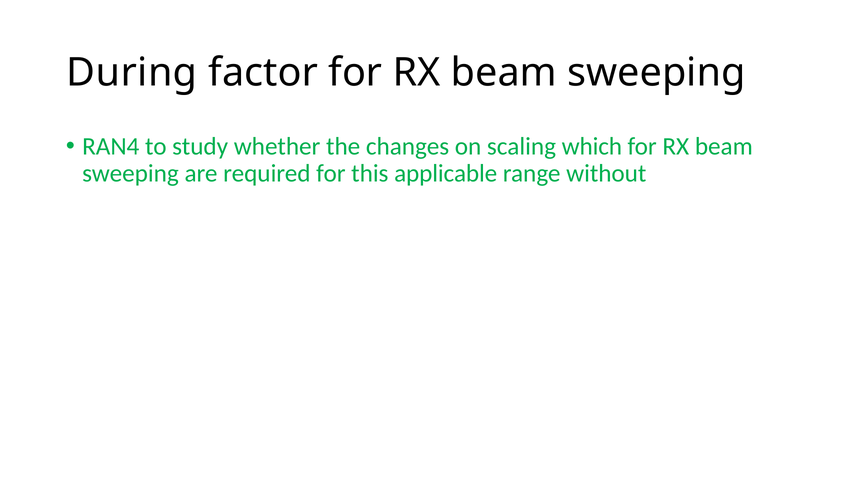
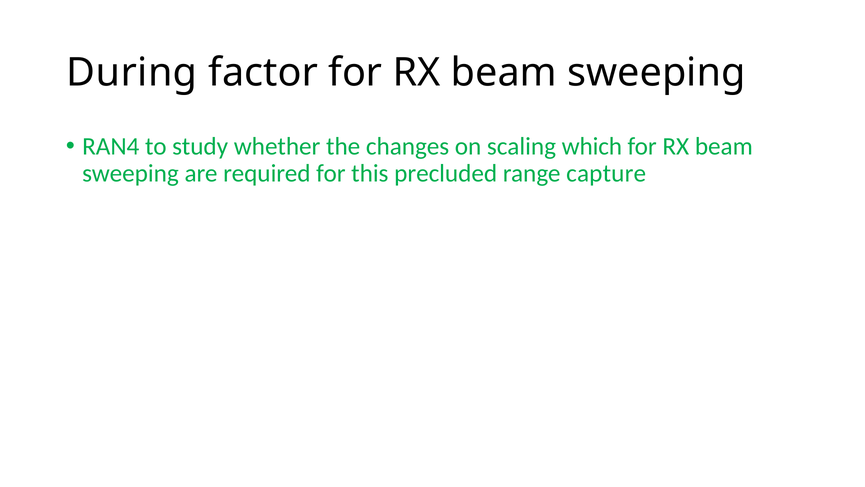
applicable: applicable -> precluded
without: without -> capture
